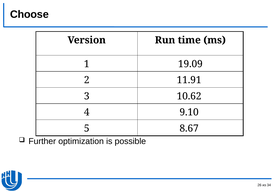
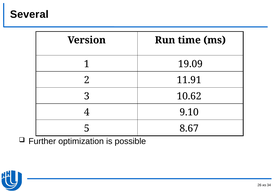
Choose: Choose -> Several
